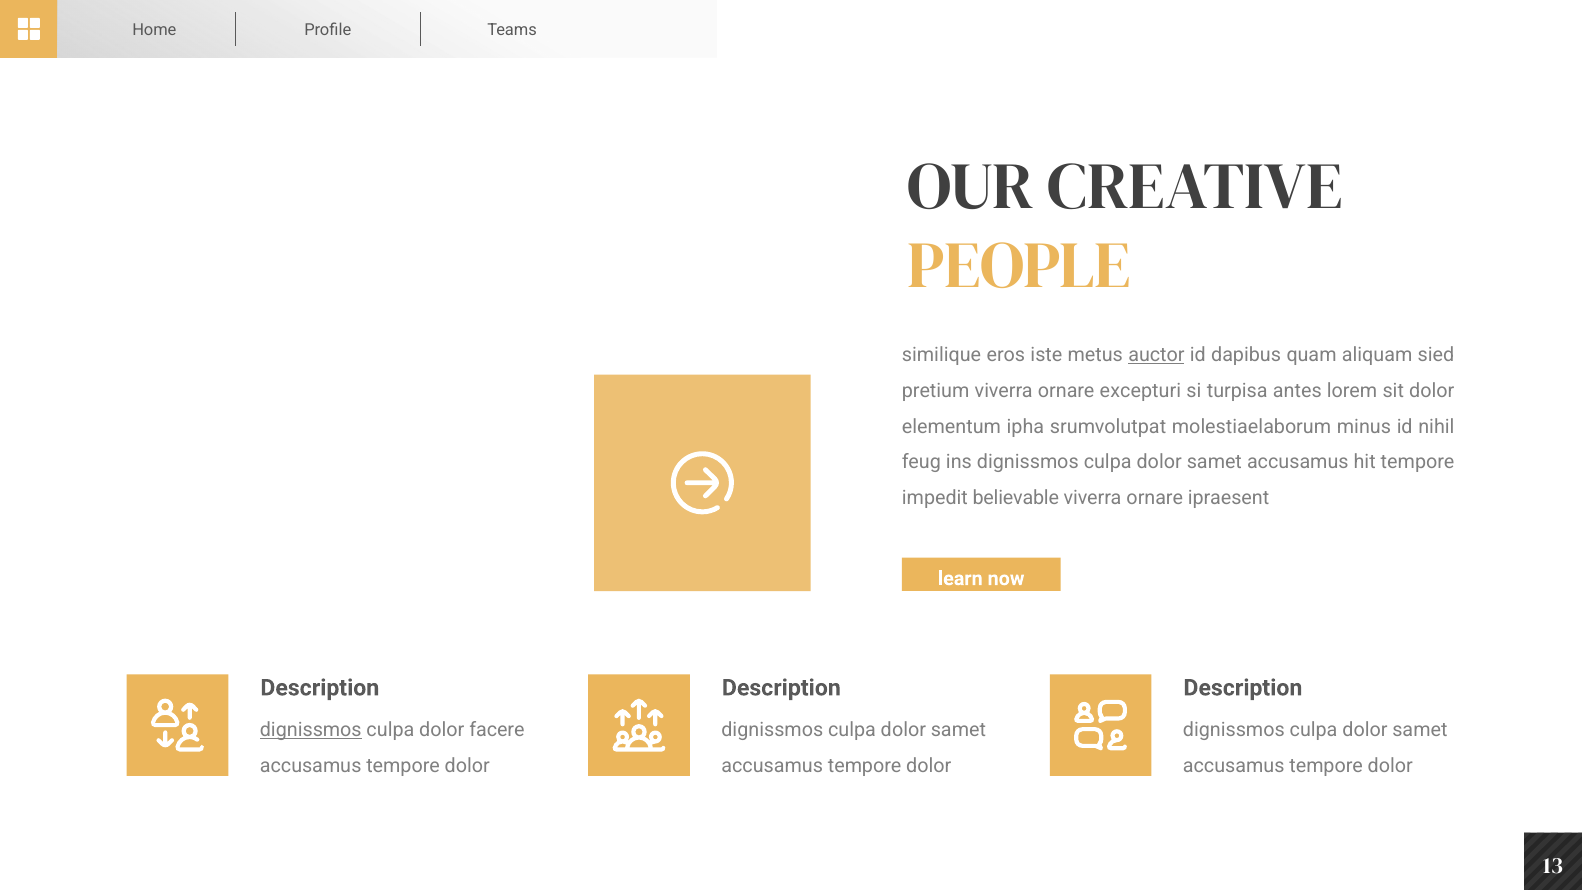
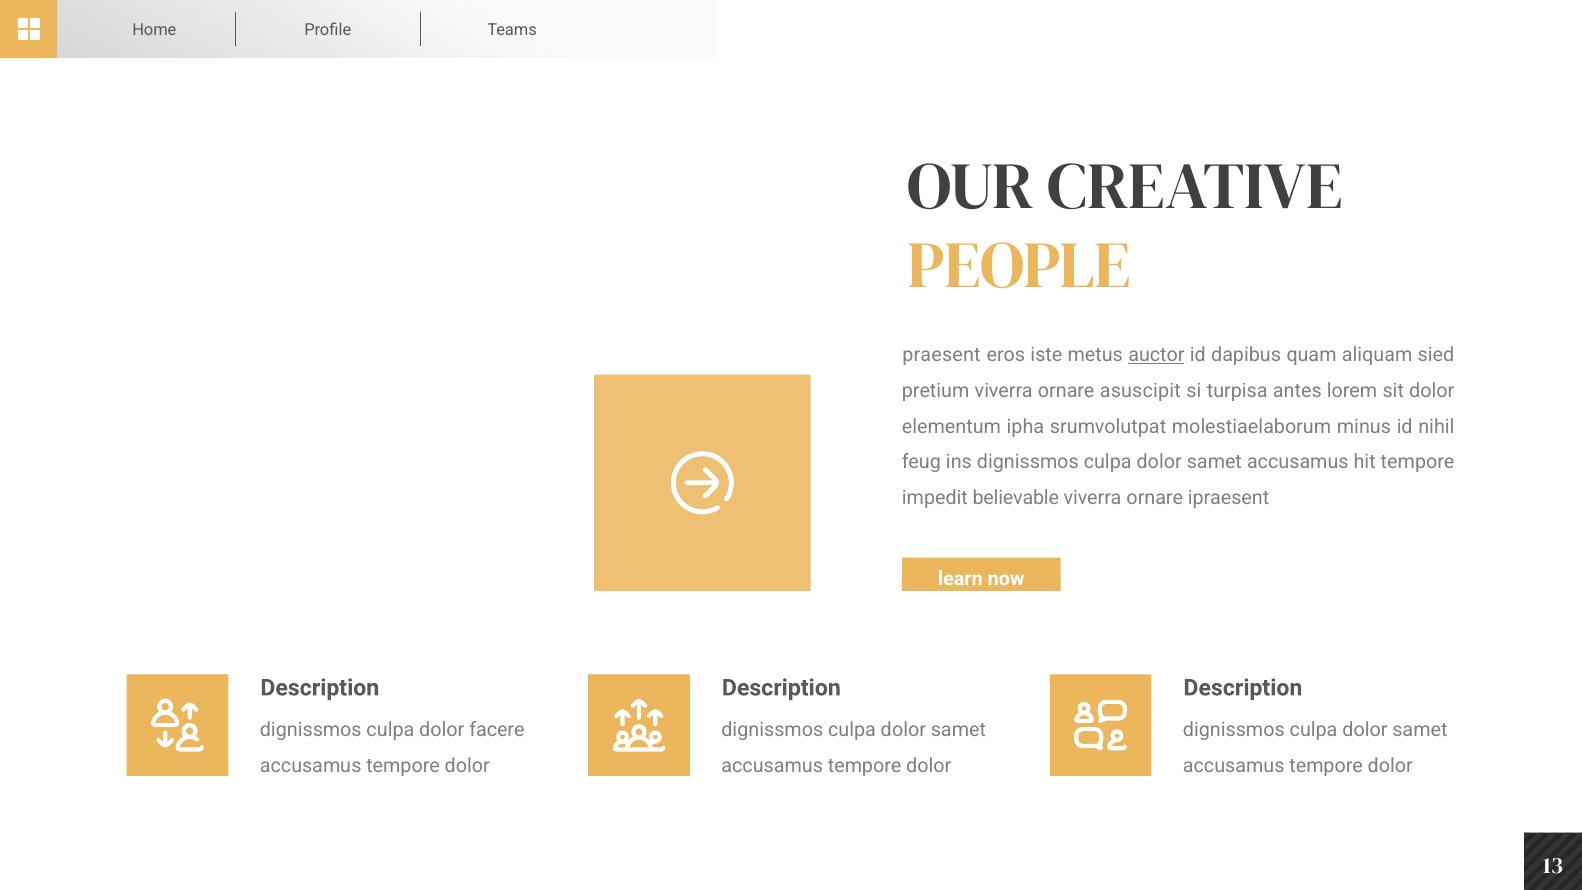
similique: similique -> praesent
excepturi: excepturi -> asuscipit
dignissmos at (311, 730) underline: present -> none
